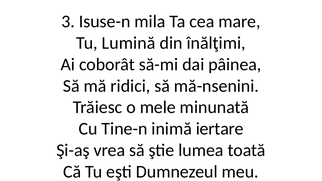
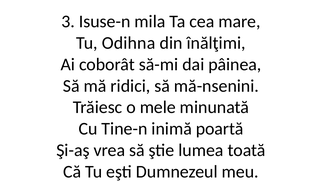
Lumină: Lumină -> Odihna
iertare: iertare -> poartă
